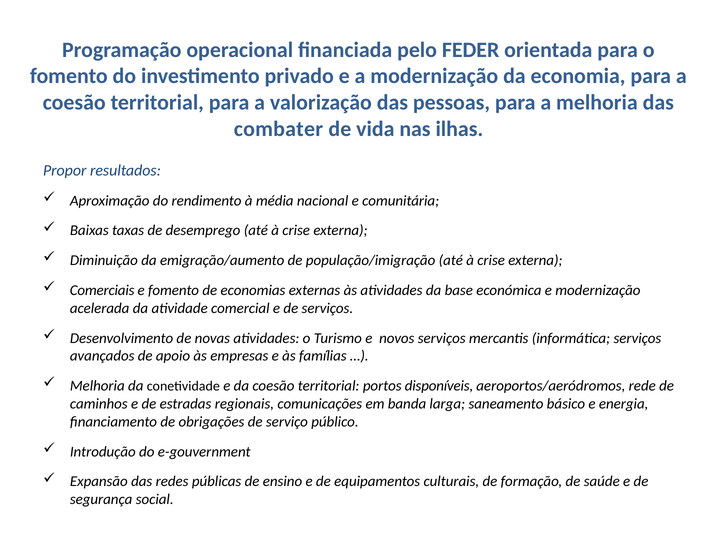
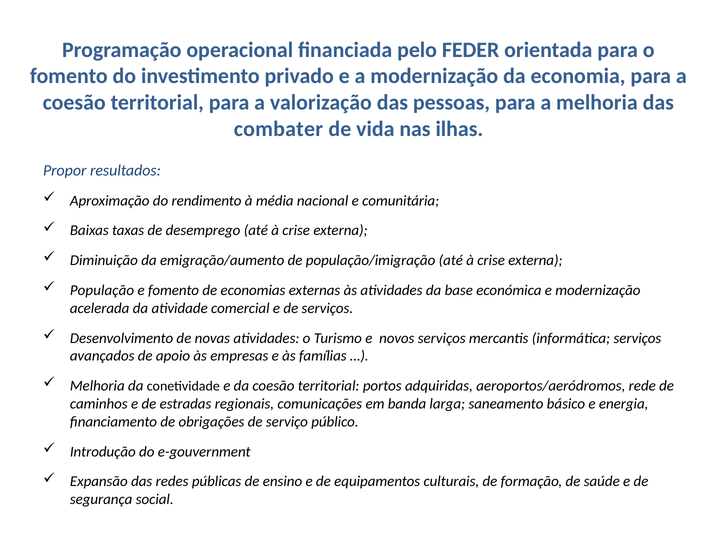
Comerciais: Comerciais -> População
disponíveis: disponíveis -> adquiridas
